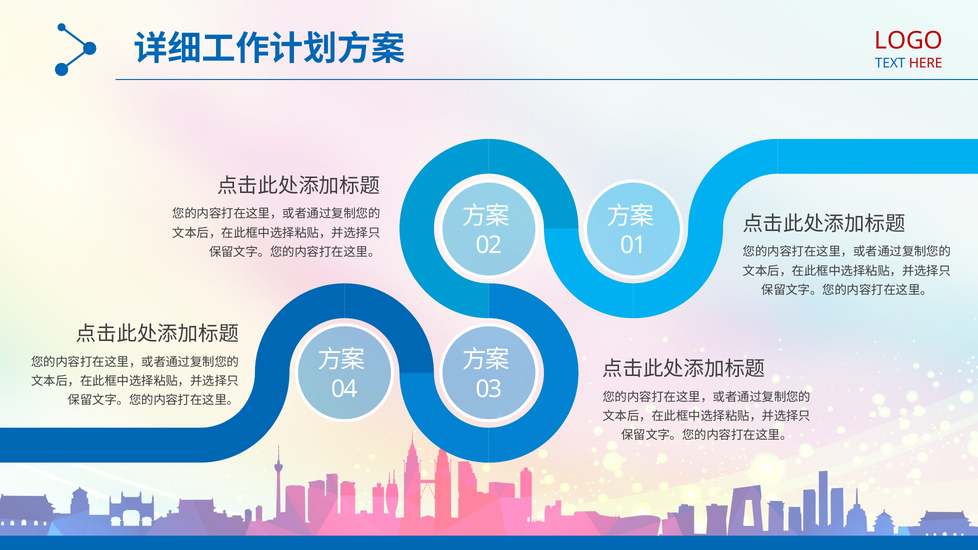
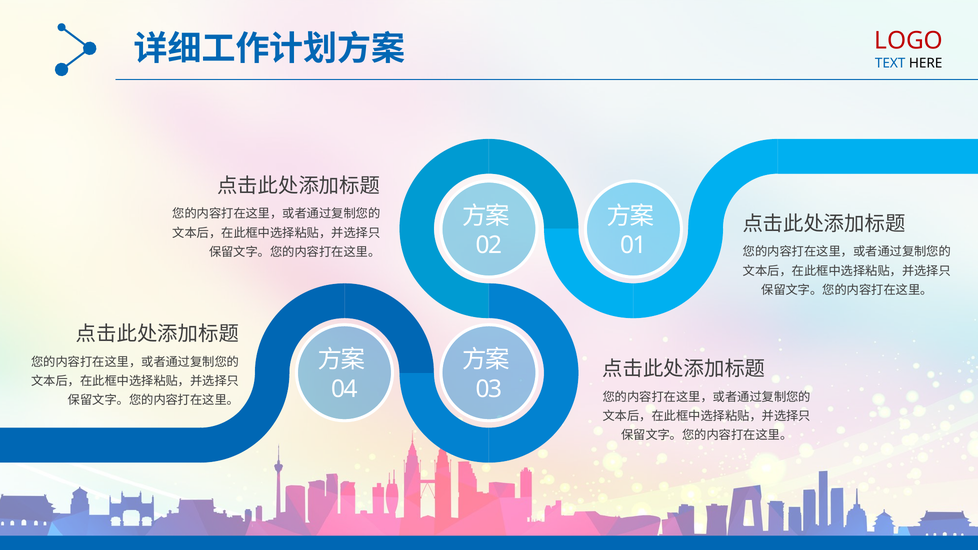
HERE colour: red -> black
